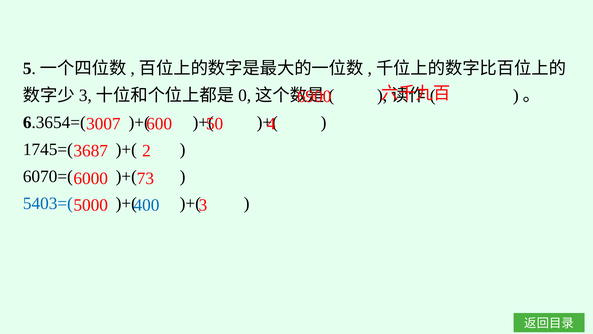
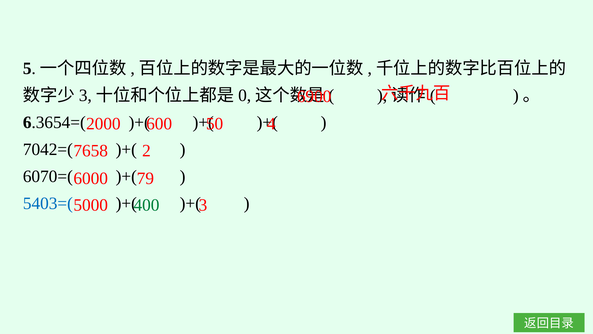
3007: 3007 -> 2000
1745=(: 1745=( -> 7042=(
3687: 3687 -> 7658
73: 73 -> 79
400 colour: blue -> green
